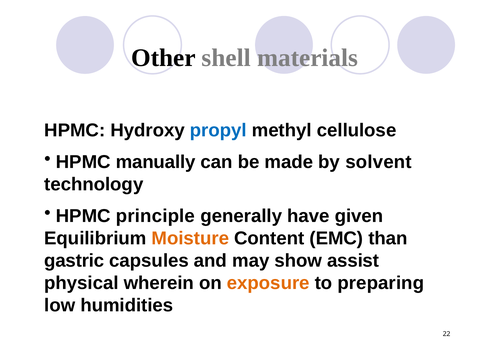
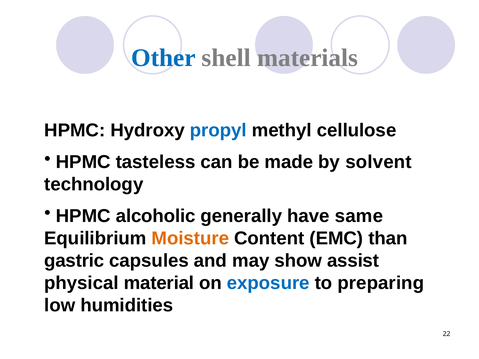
Other colour: black -> blue
manually: manually -> tasteless
principle: principle -> alcoholic
given: given -> same
wherein: wherein -> material
exposure colour: orange -> blue
